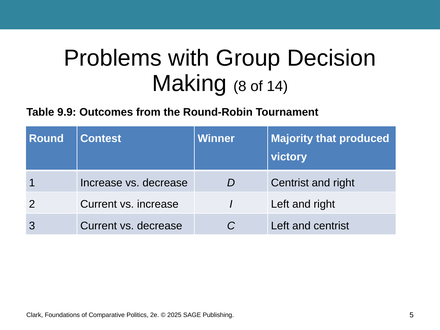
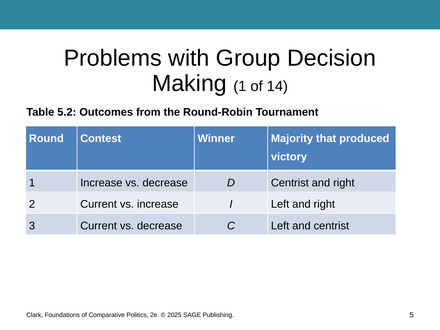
Making 8: 8 -> 1
9.9: 9.9 -> 5.2
